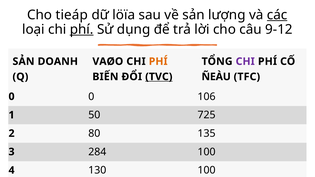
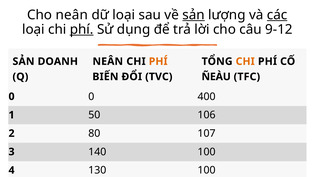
Cho tieáp: tieáp -> neân
dữ löïa: löïa -> loại
sản at (194, 15) underline: none -> present
VAØO at (108, 62): VAØO -> NEÂN
CHI at (245, 62) colour: purple -> orange
TVC underline: present -> none
106: 106 -> 400
725: 725 -> 106
135: 135 -> 107
284: 284 -> 140
